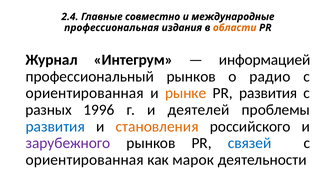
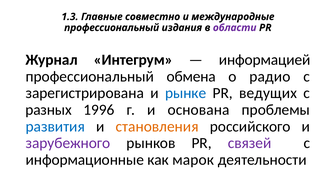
2.4: 2.4 -> 1.3
профессиональная at (112, 28): профессиональная -> профессиональный
области colour: orange -> purple
профессиональный рынков: рынков -> обмена
ориентированная at (85, 93): ориентированная -> зарегистрирована
рынке colour: orange -> blue
PR развития: развития -> ведущих
деятелей: деятелей -> основана
связей colour: blue -> purple
ориентированная at (85, 160): ориентированная -> информационные
